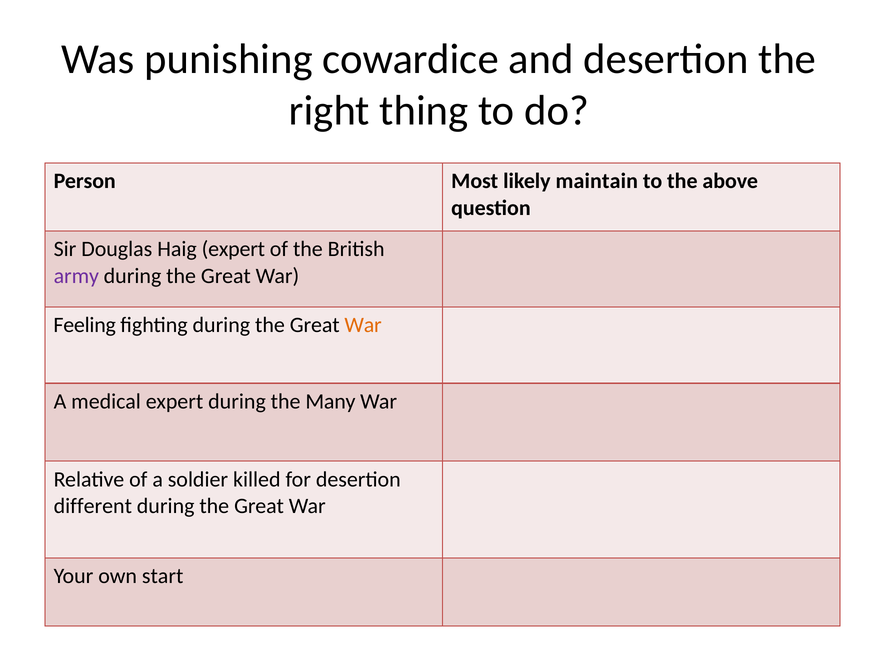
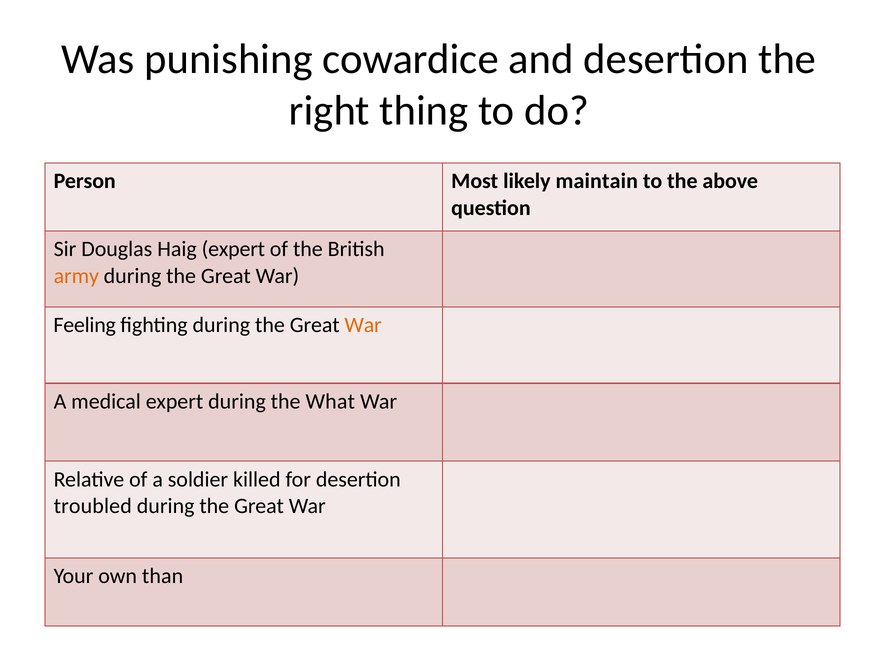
army colour: purple -> orange
Many: Many -> What
different: different -> troubled
start: start -> than
